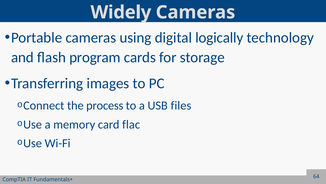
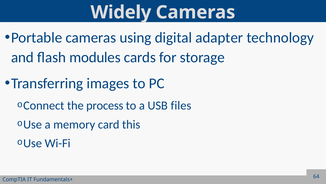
logically: logically -> adapter
program: program -> modules
flac: flac -> this
